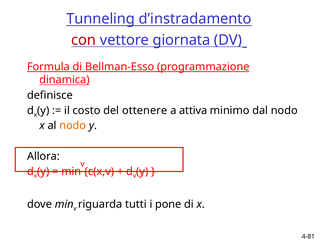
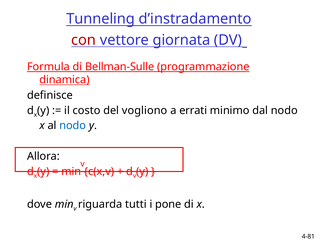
Bellman-Esso: Bellman-Esso -> Bellman-Sulle
ottenere: ottenere -> vogliono
attiva: attiva -> errati
nodo at (73, 125) colour: orange -> blue
